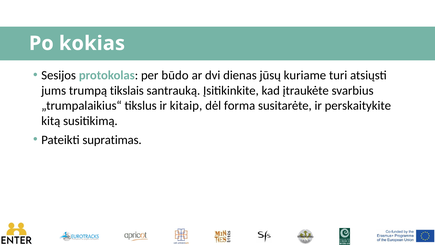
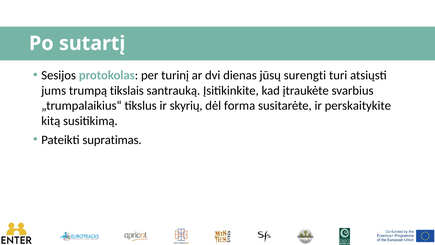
kokias: kokias -> sutartį
būdo: būdo -> turinį
kuriame: kuriame -> surengti
kitaip: kitaip -> skyrių
